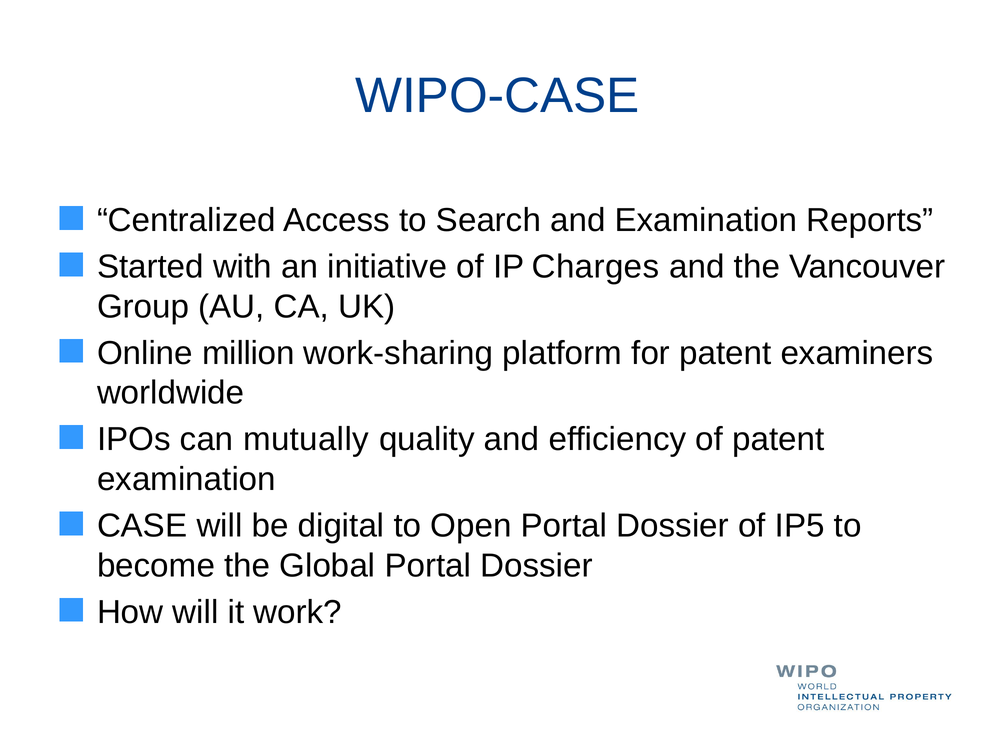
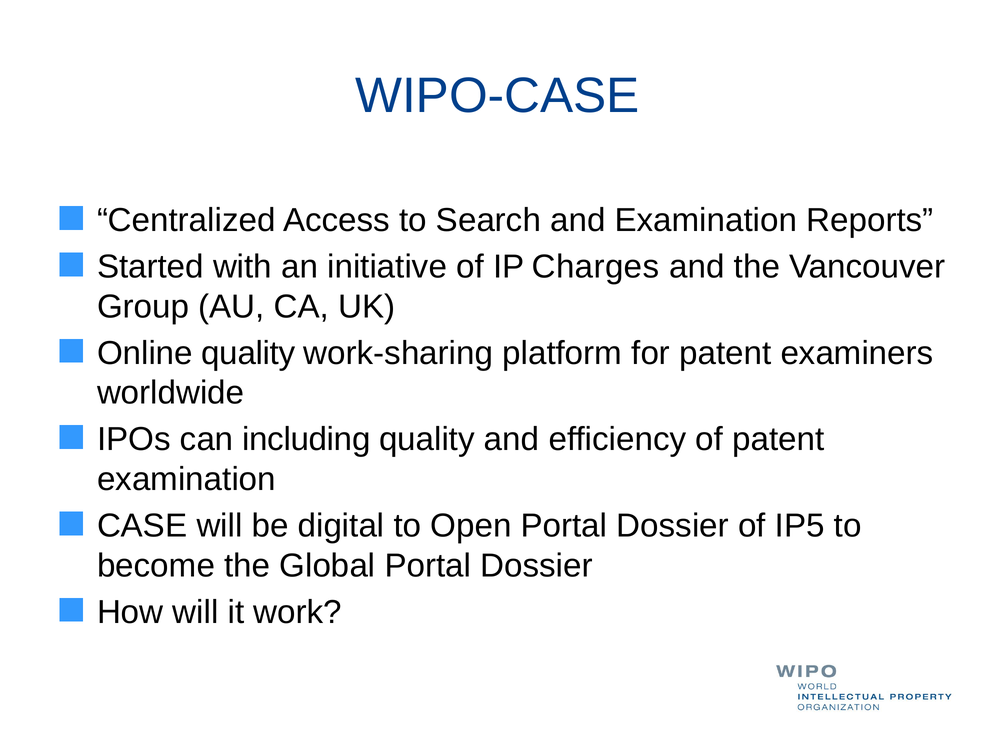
Online million: million -> quality
mutually: mutually -> including
